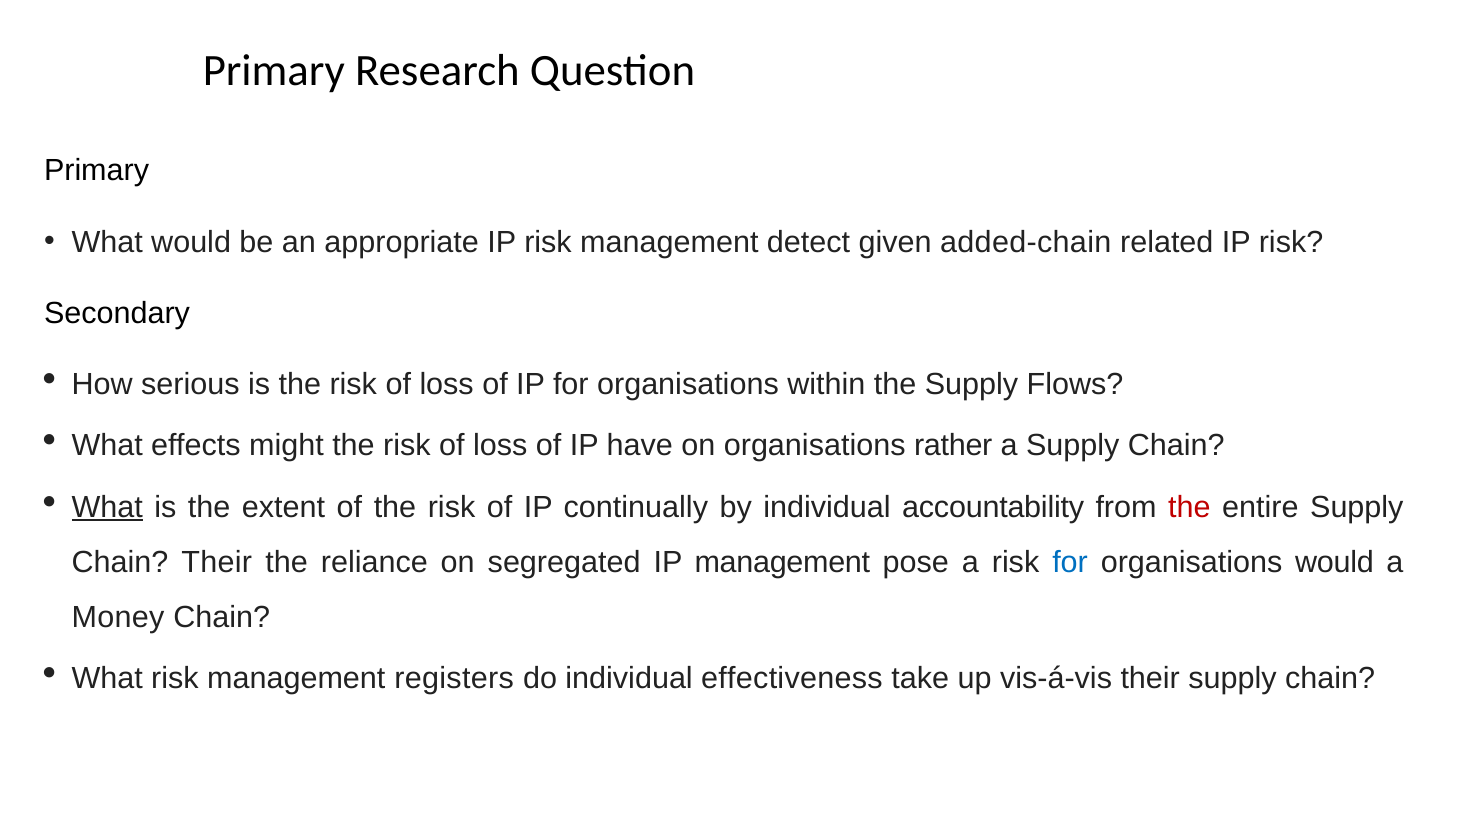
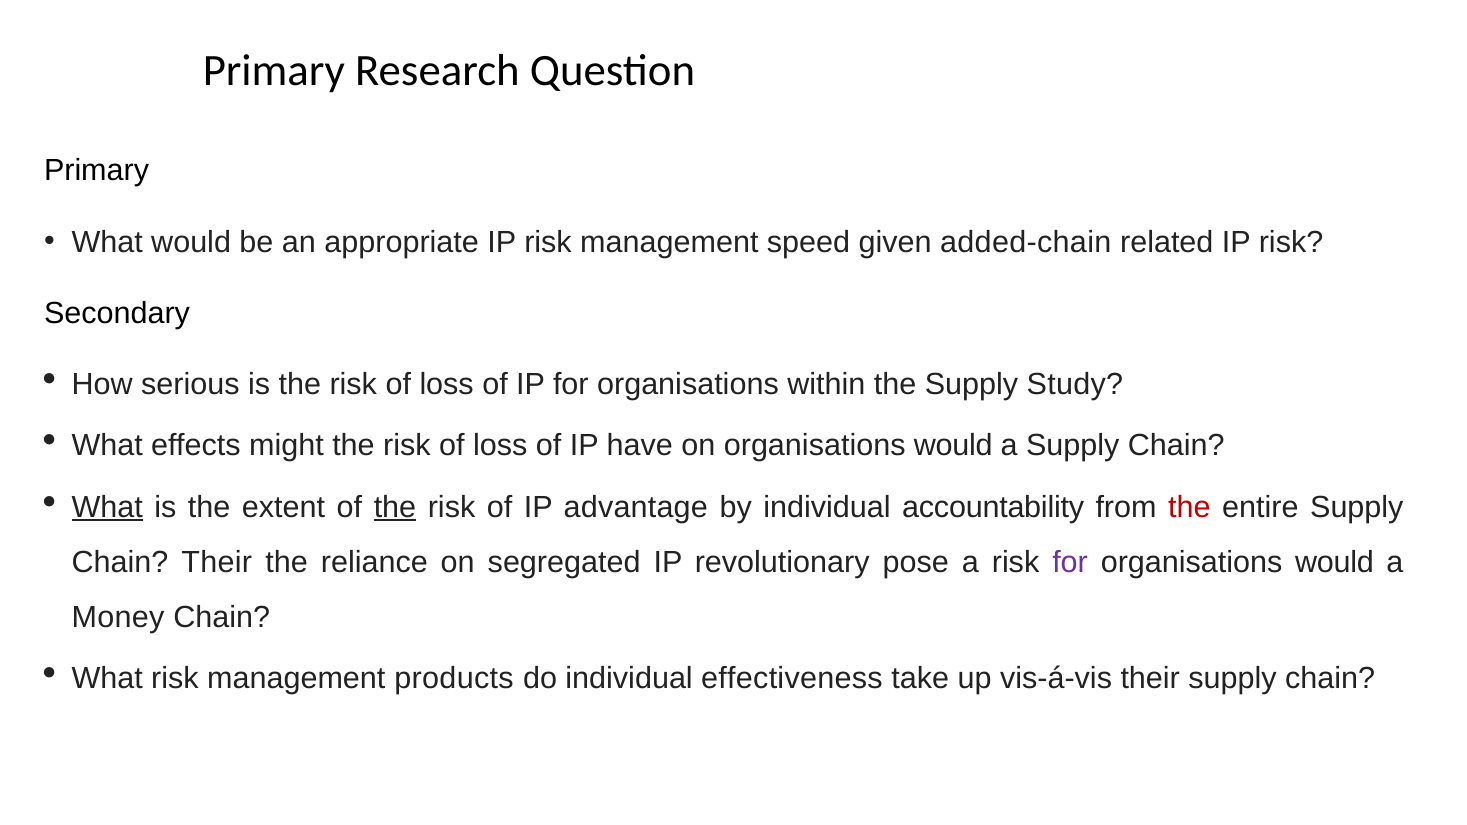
detect: detect -> speed
Flows: Flows -> Study
on organisations rather: rather -> would
the at (395, 507) underline: none -> present
continually: continually -> advantage
IP management: management -> revolutionary
for at (1070, 562) colour: blue -> purple
registers: registers -> products
